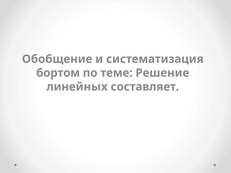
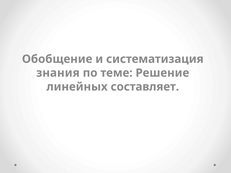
бортом: бортом -> знания
